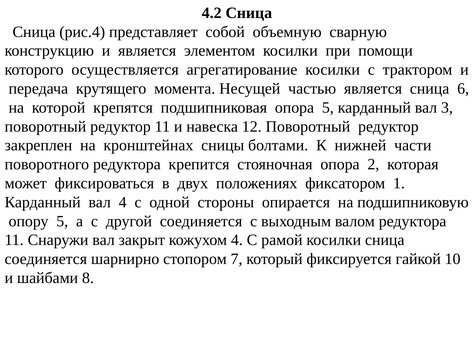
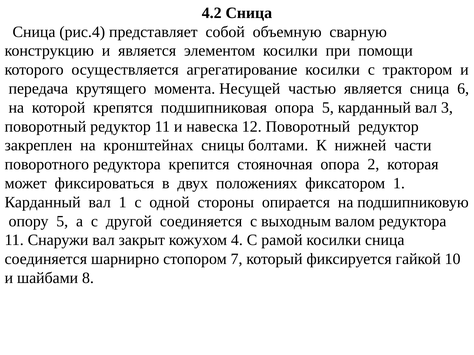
вал 4: 4 -> 1
